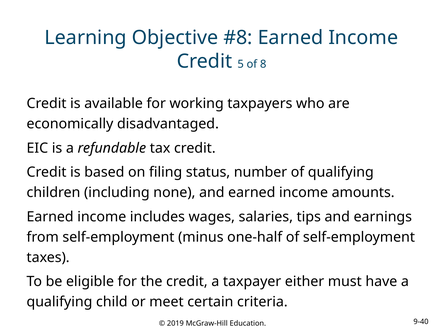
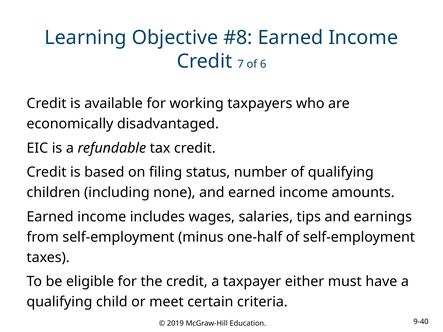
5: 5 -> 7
8: 8 -> 6
